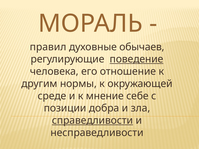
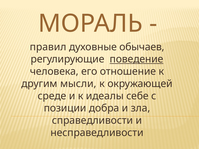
нормы: нормы -> мысли
мнение: мнение -> идеалы
справедливости underline: present -> none
